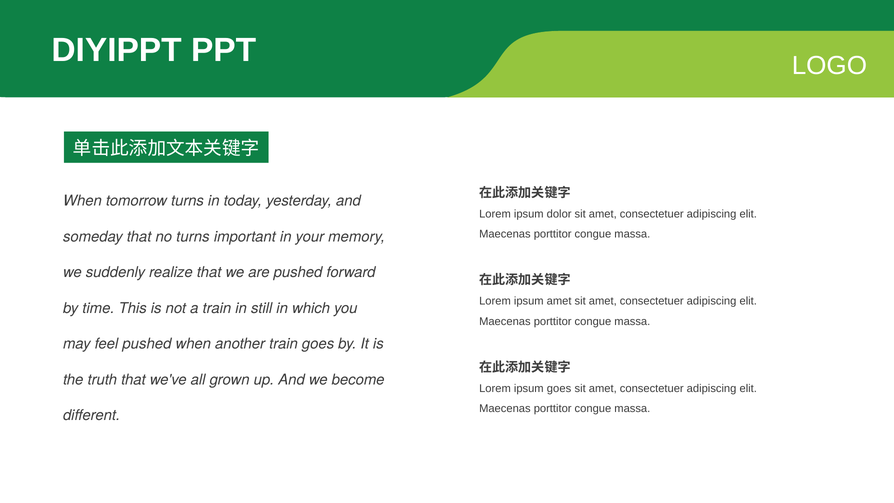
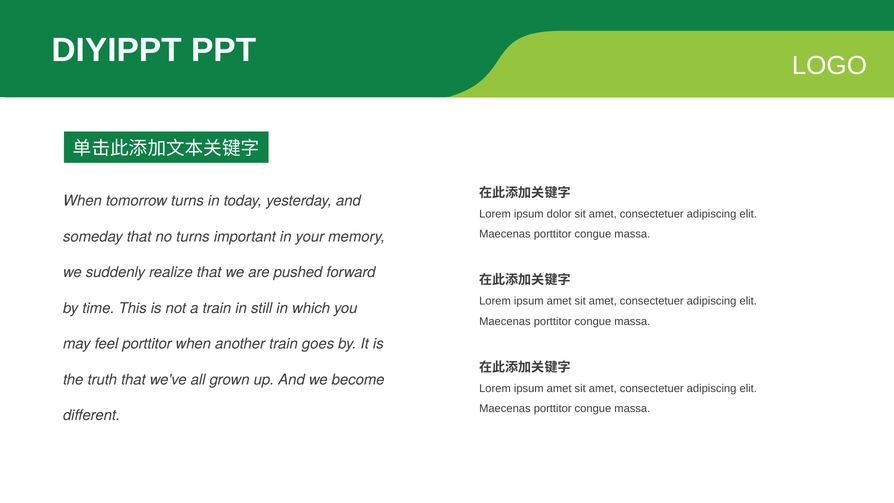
feel pushed: pushed -> porttitor
goes at (559, 388): goes -> amet
